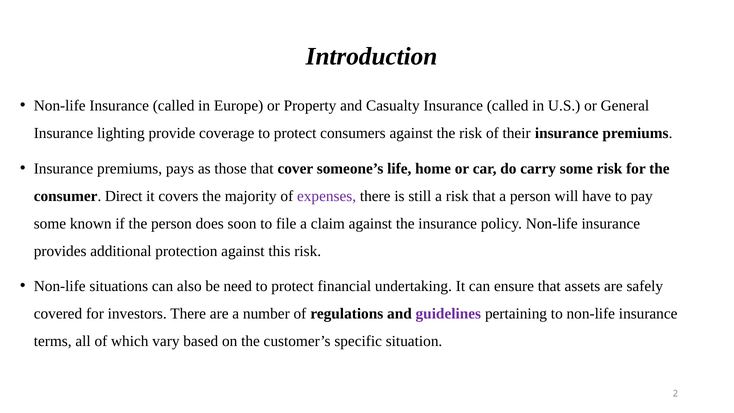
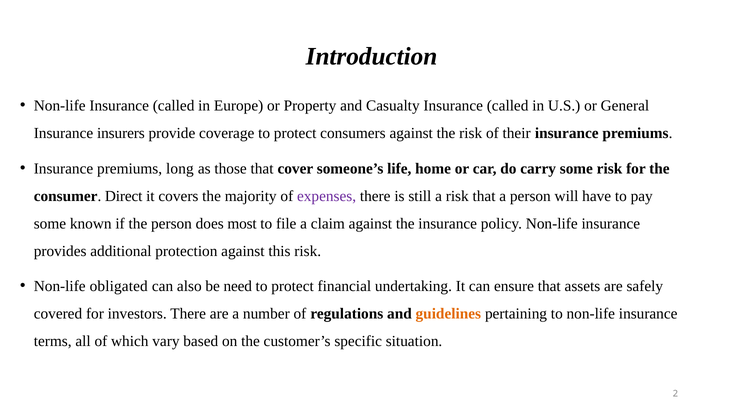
lighting: lighting -> insurers
pays: pays -> long
soon: soon -> most
situations: situations -> obligated
guidelines colour: purple -> orange
